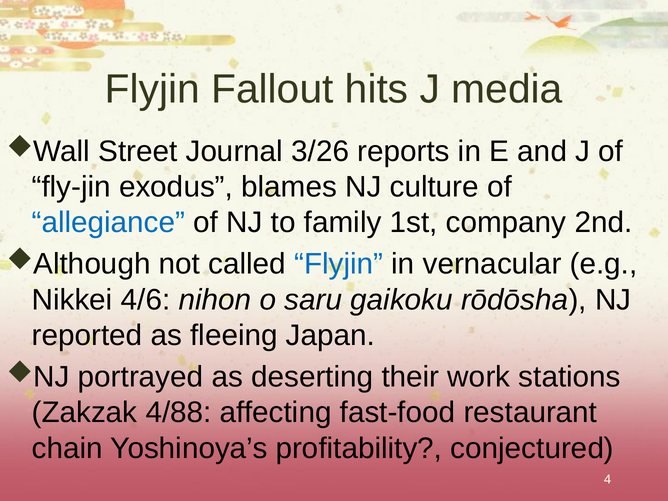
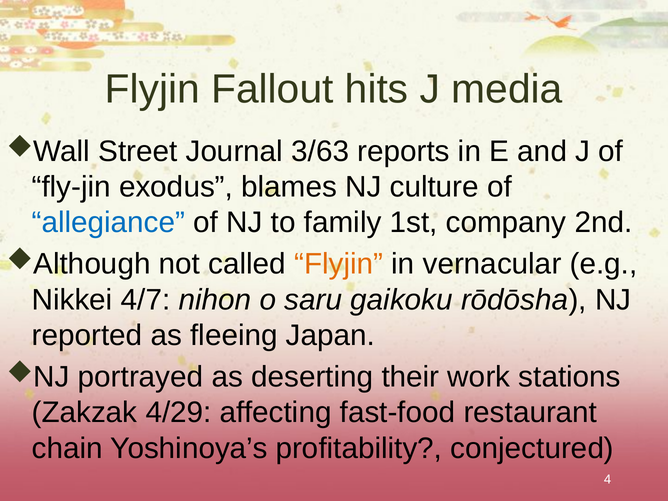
3/26: 3/26 -> 3/63
Flyjin at (339, 264) colour: blue -> orange
4/6: 4/6 -> 4/7
4/88: 4/88 -> 4/29
